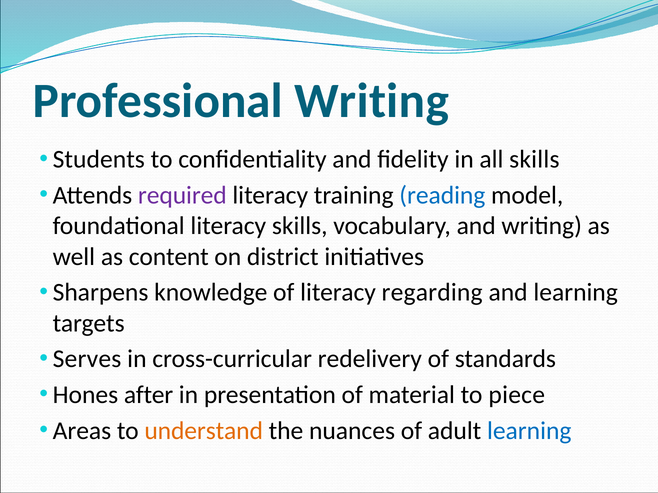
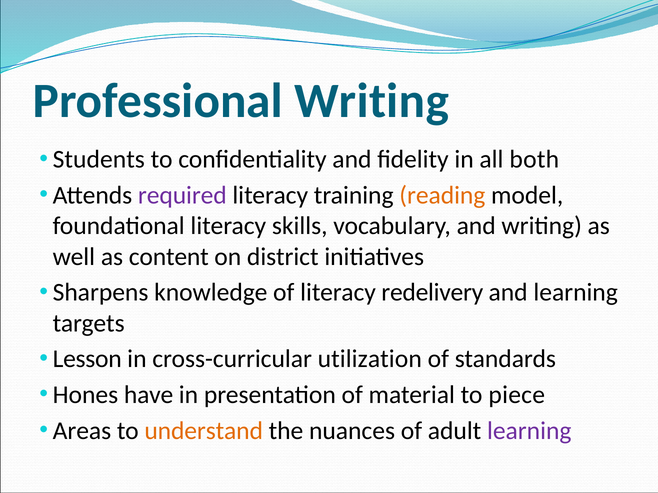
all skills: skills -> both
reading colour: blue -> orange
regarding: regarding -> redelivery
Serves: Serves -> Lesson
redelivery: redelivery -> utilization
after: after -> have
learning at (529, 431) colour: blue -> purple
